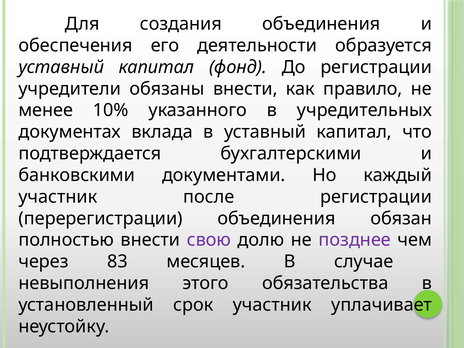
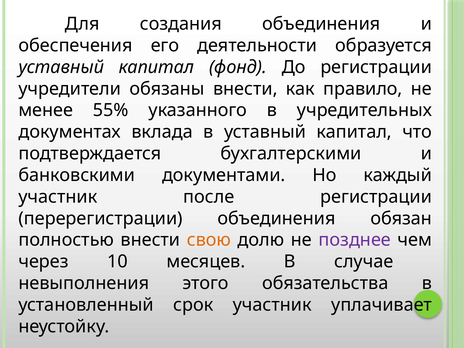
10%: 10% -> 55%
свою colour: purple -> orange
83: 83 -> 10
